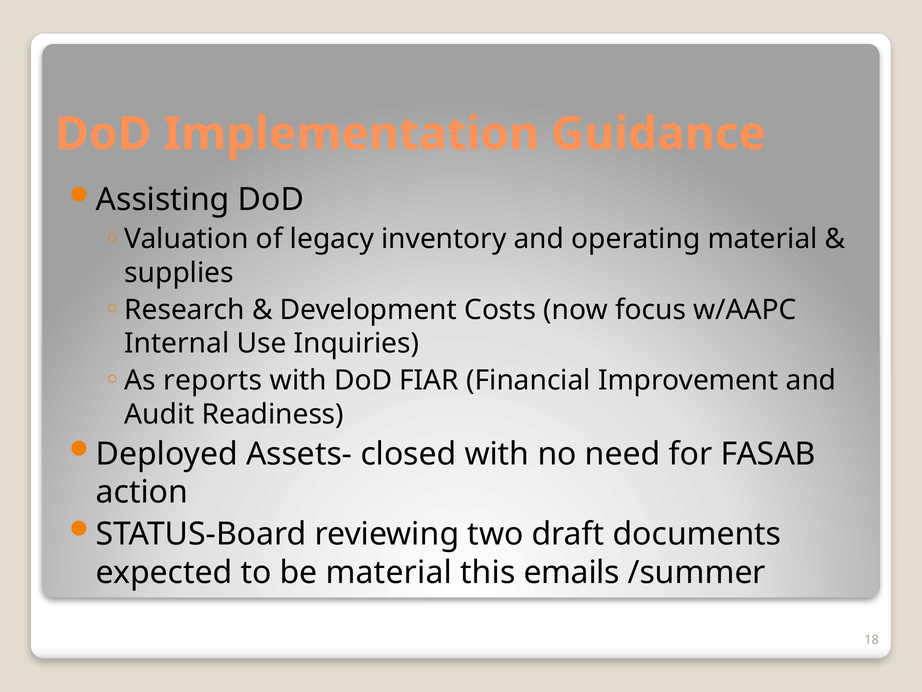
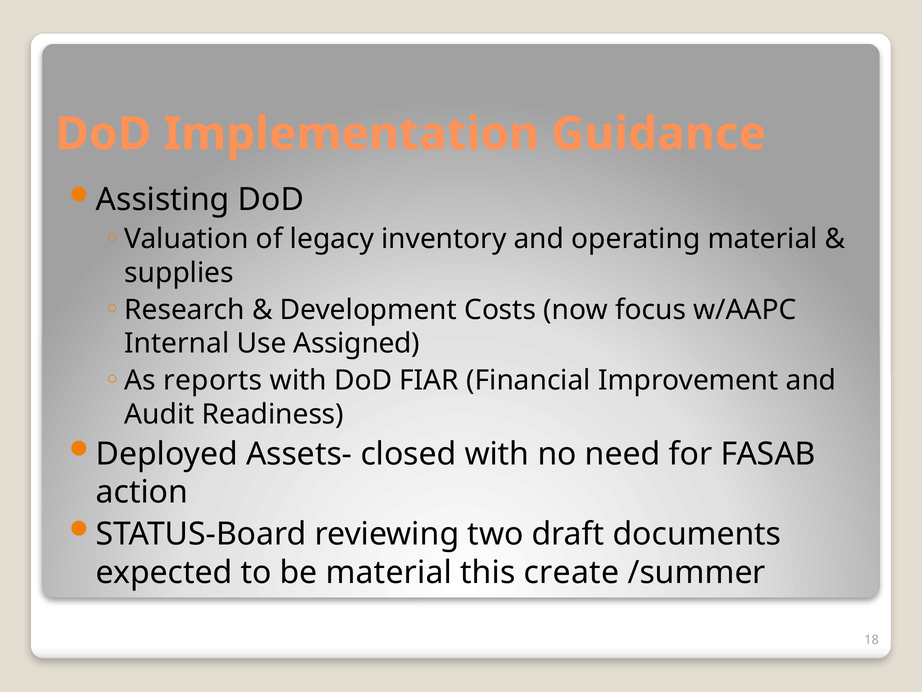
Inquiries: Inquiries -> Assigned
emails: emails -> create
